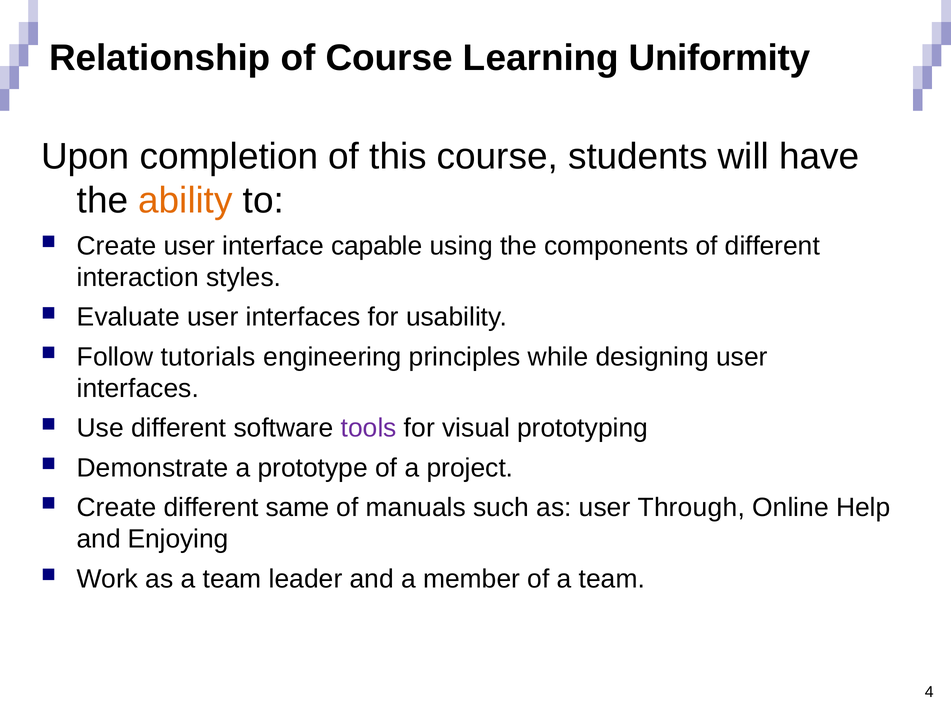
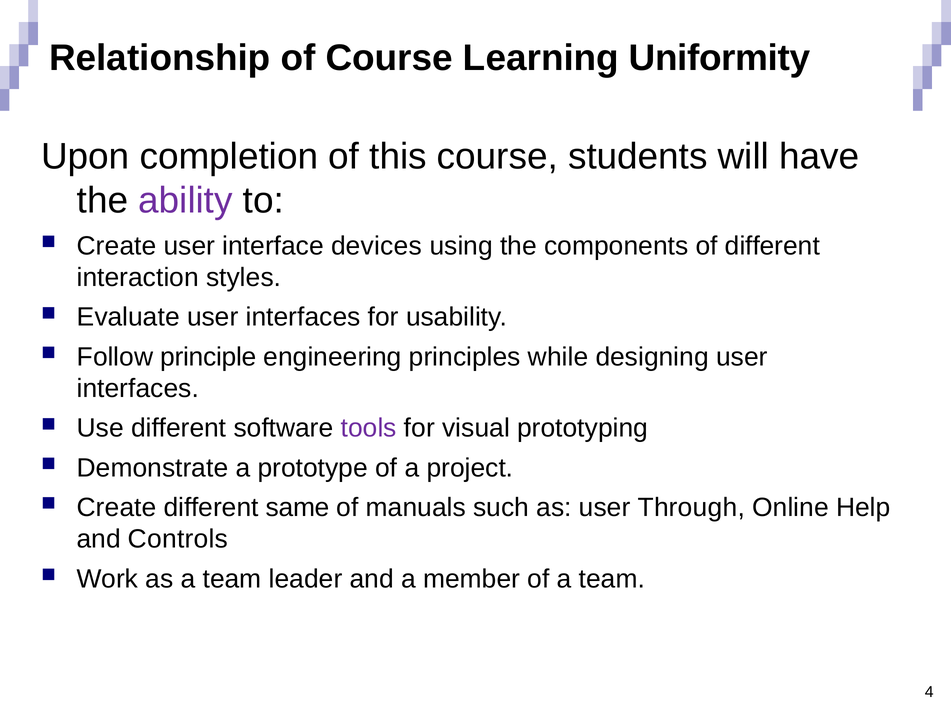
ability colour: orange -> purple
capable: capable -> devices
tutorials: tutorials -> principle
Enjoying: Enjoying -> Controls
